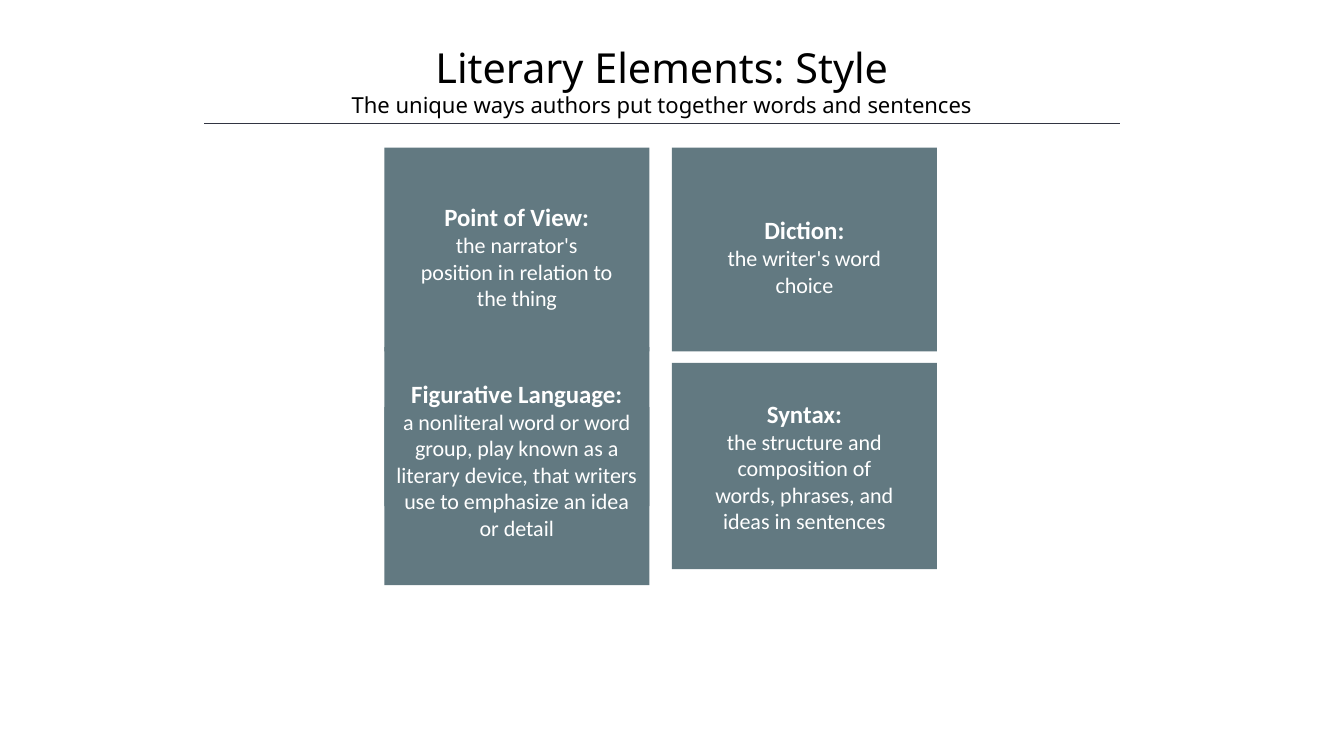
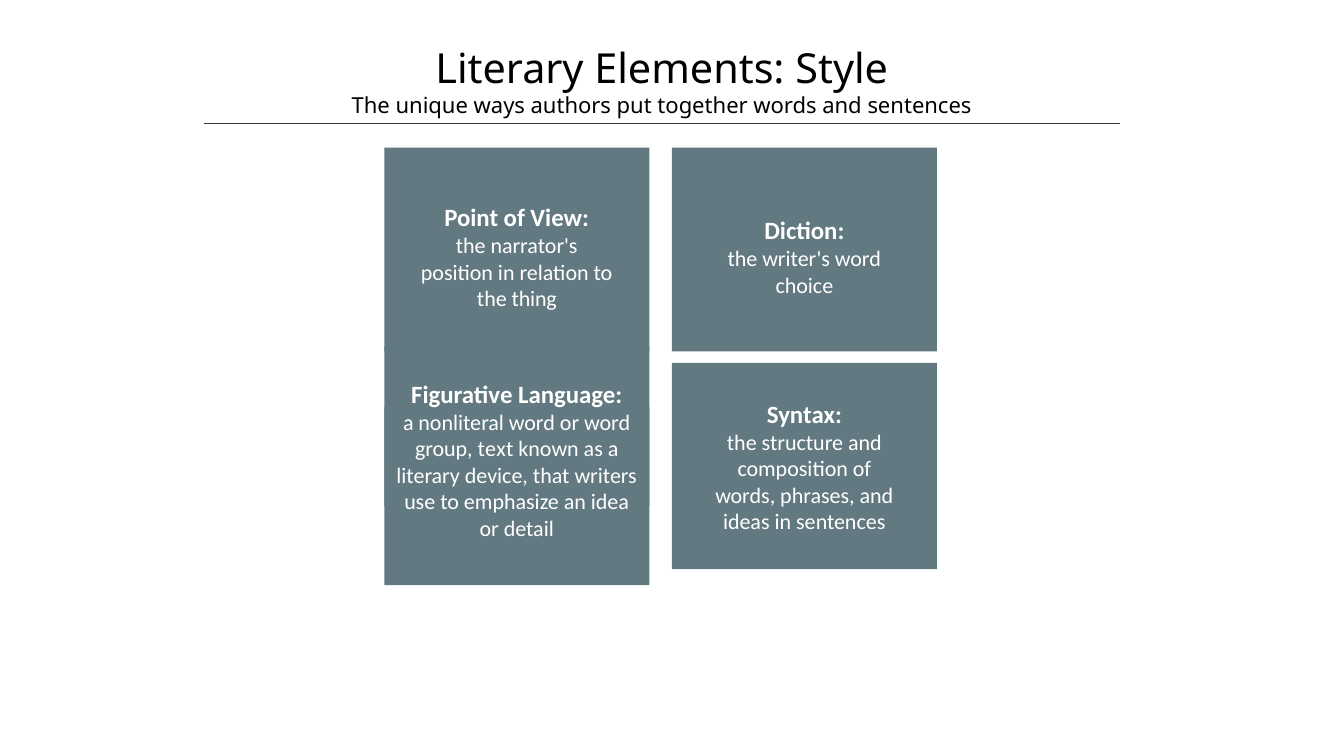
play: play -> text
